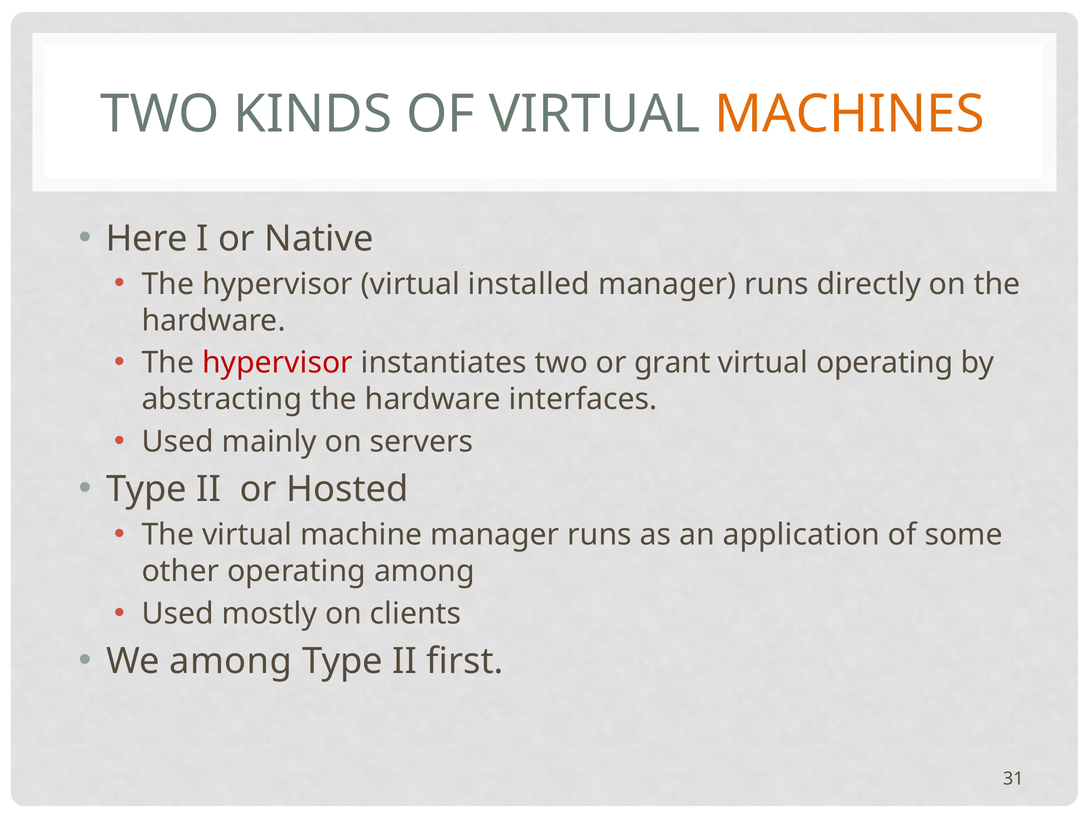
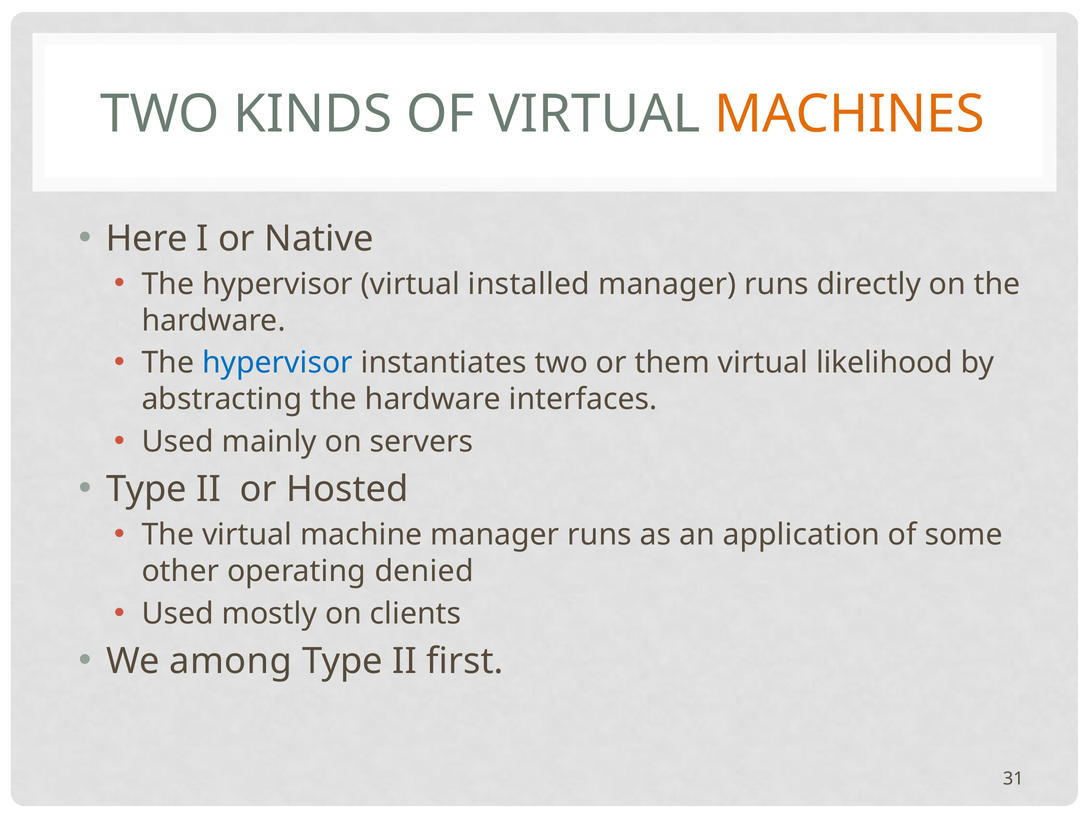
hypervisor at (277, 363) colour: red -> blue
grant: grant -> them
virtual operating: operating -> likelihood
operating among: among -> denied
